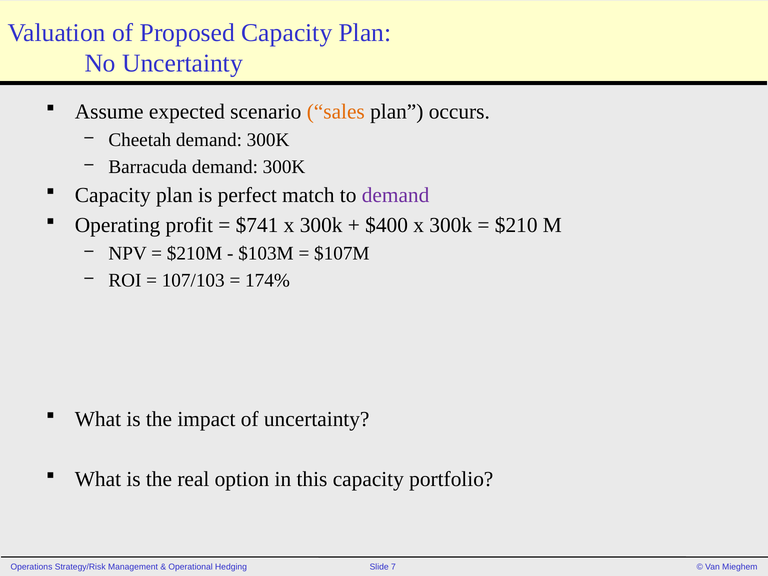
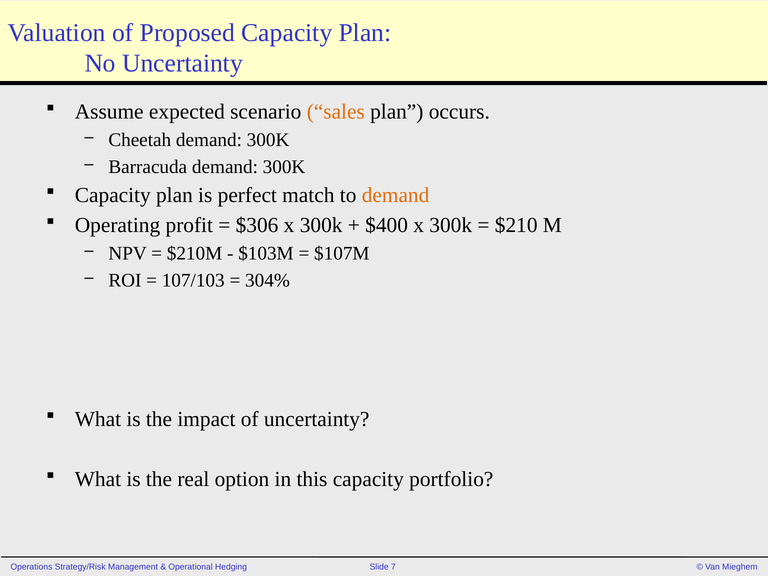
demand at (396, 195) colour: purple -> orange
$741: $741 -> $306
174%: 174% -> 304%
